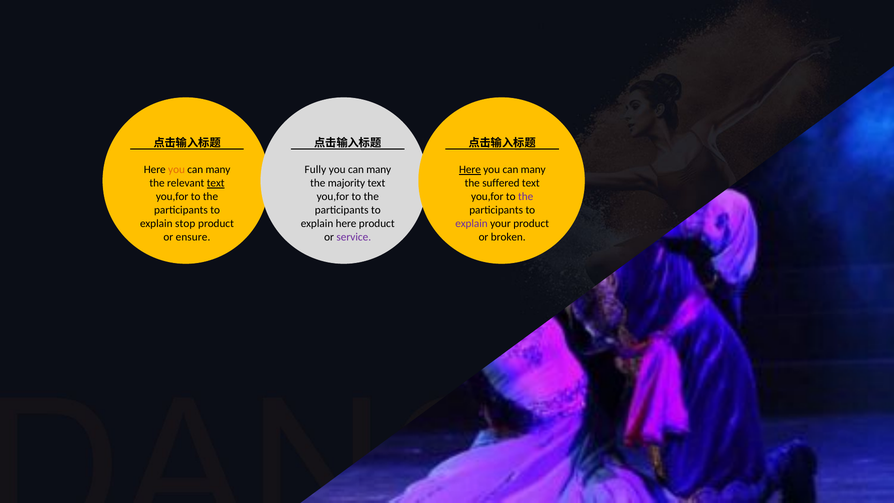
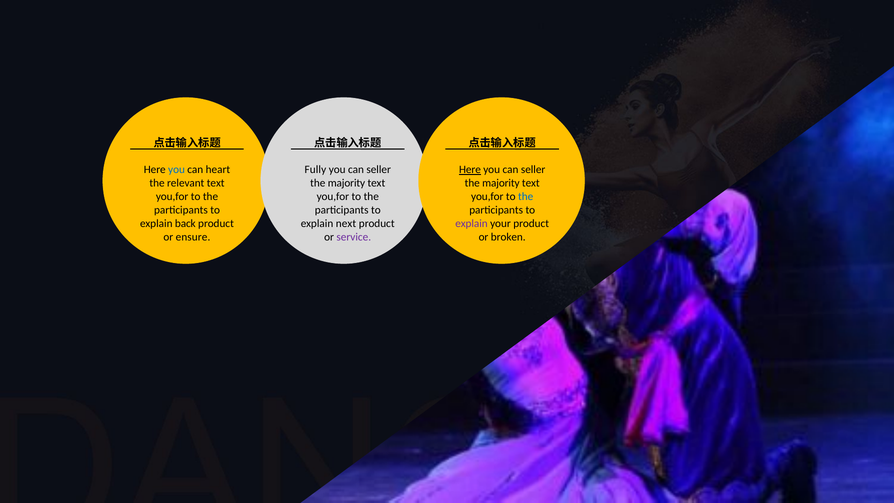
you at (177, 170) colour: orange -> blue
many at (218, 170): many -> heart
many at (379, 170): many -> seller
many at (533, 170): many -> seller
text at (216, 183) underline: present -> none
suffered at (501, 183): suffered -> majority
the at (526, 197) colour: purple -> blue
stop: stop -> back
explain here: here -> next
